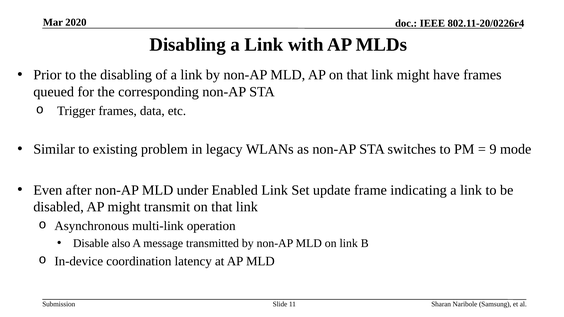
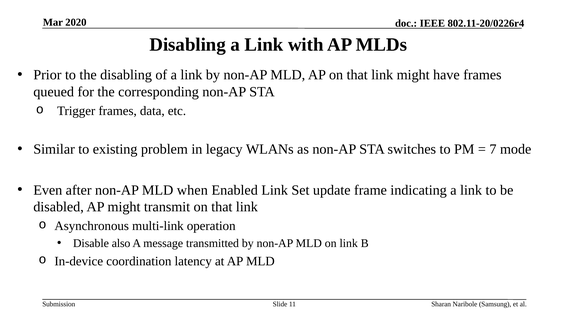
9: 9 -> 7
under: under -> when
